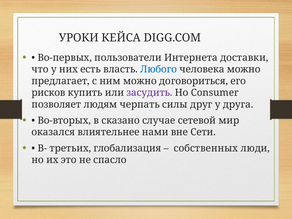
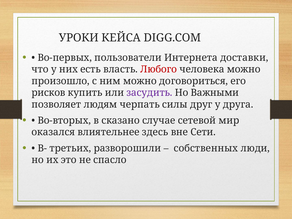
Любого colour: blue -> red
предлагает: предлагает -> произошло
Consumer: Consumer -> Важными
нами: нами -> здесь
глобализация: глобализация -> разворошили
